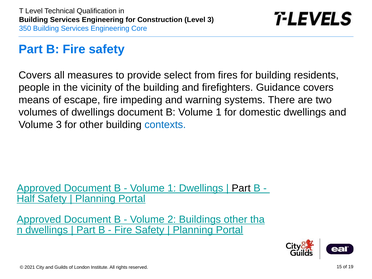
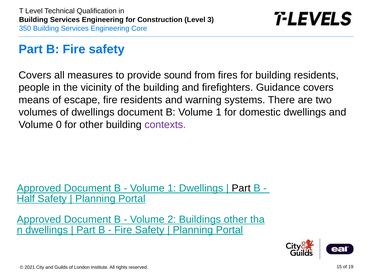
select: select -> sound
fire impeding: impeding -> residents
Volume 3: 3 -> 0
contexts colour: blue -> purple
